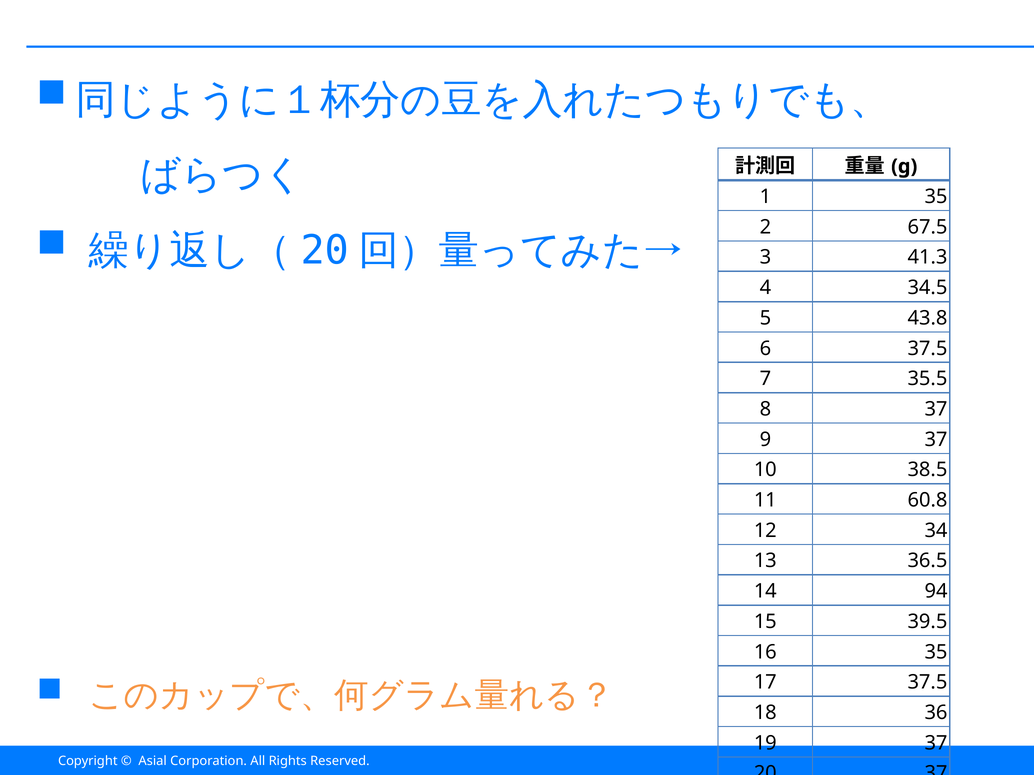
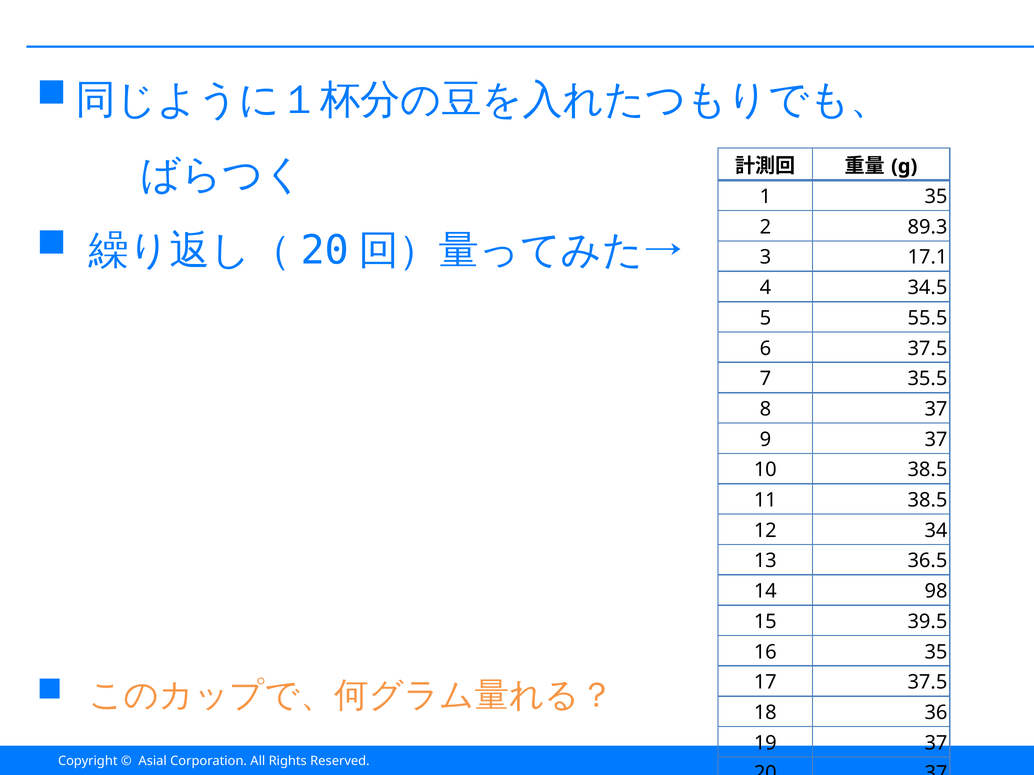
67.5: 67.5 -> 89.3
41.3: 41.3 -> 17.1
43.8: 43.8 -> 55.5
11 60.8: 60.8 -> 38.5
94: 94 -> 98
